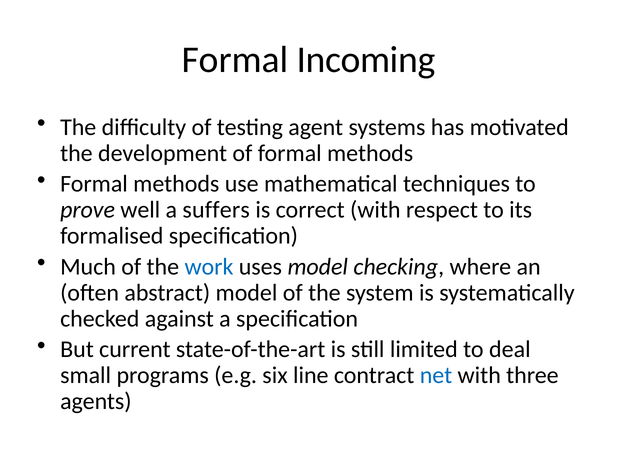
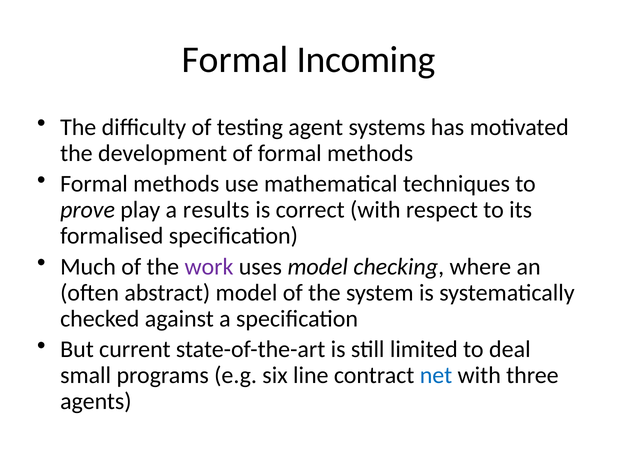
well: well -> play
suffers: suffers -> results
work colour: blue -> purple
